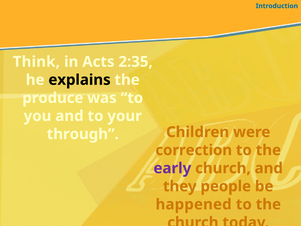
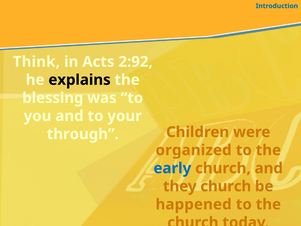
2:35: 2:35 -> 2:92
produce: produce -> blessing
correction: correction -> organized
early colour: purple -> blue
they people: people -> church
